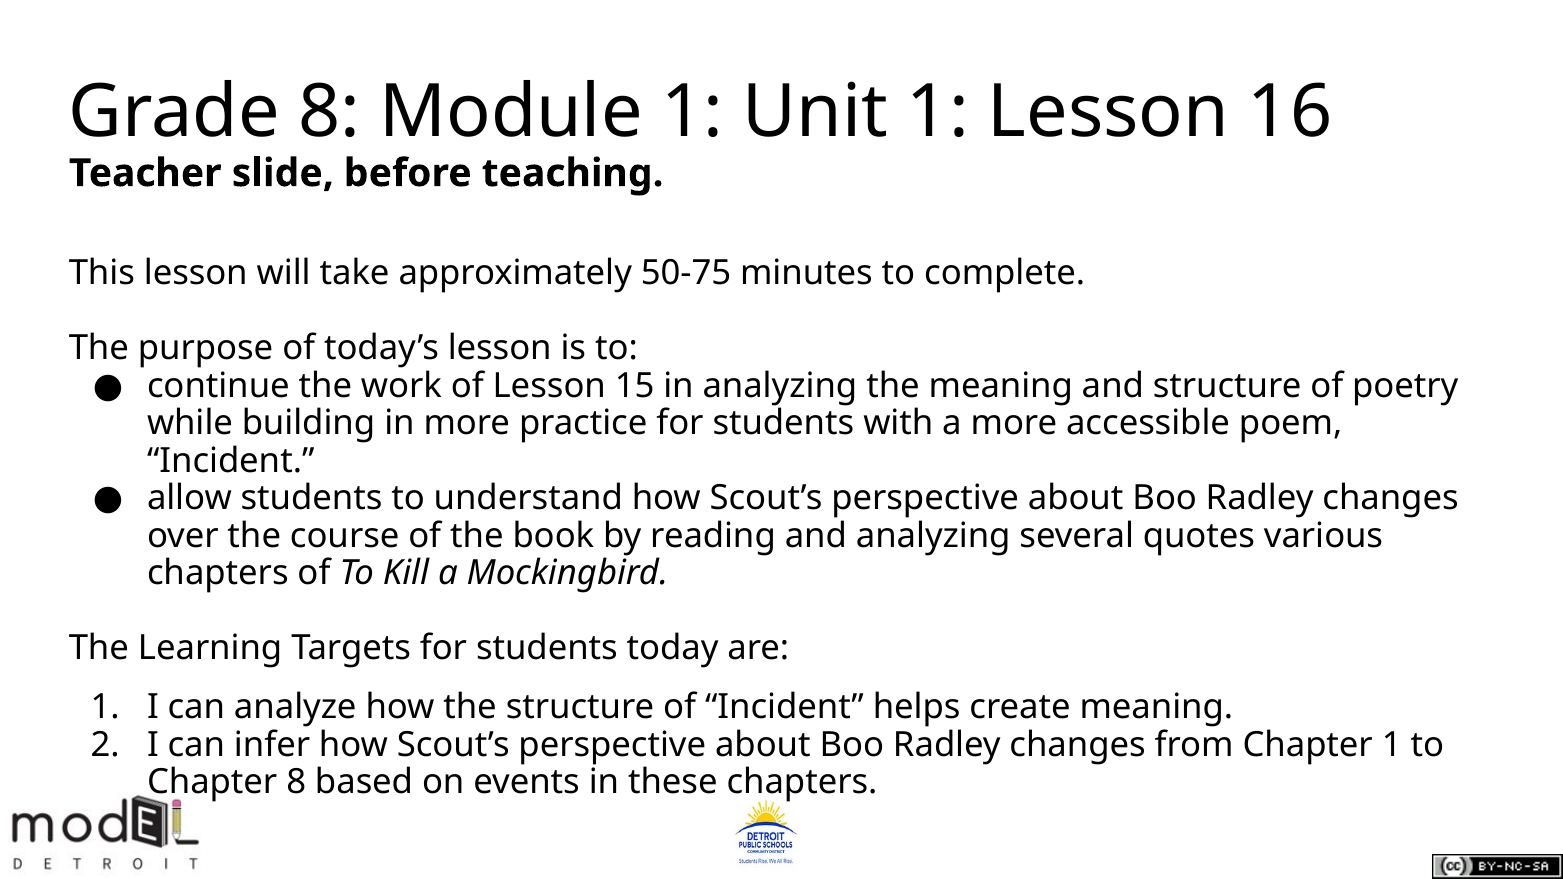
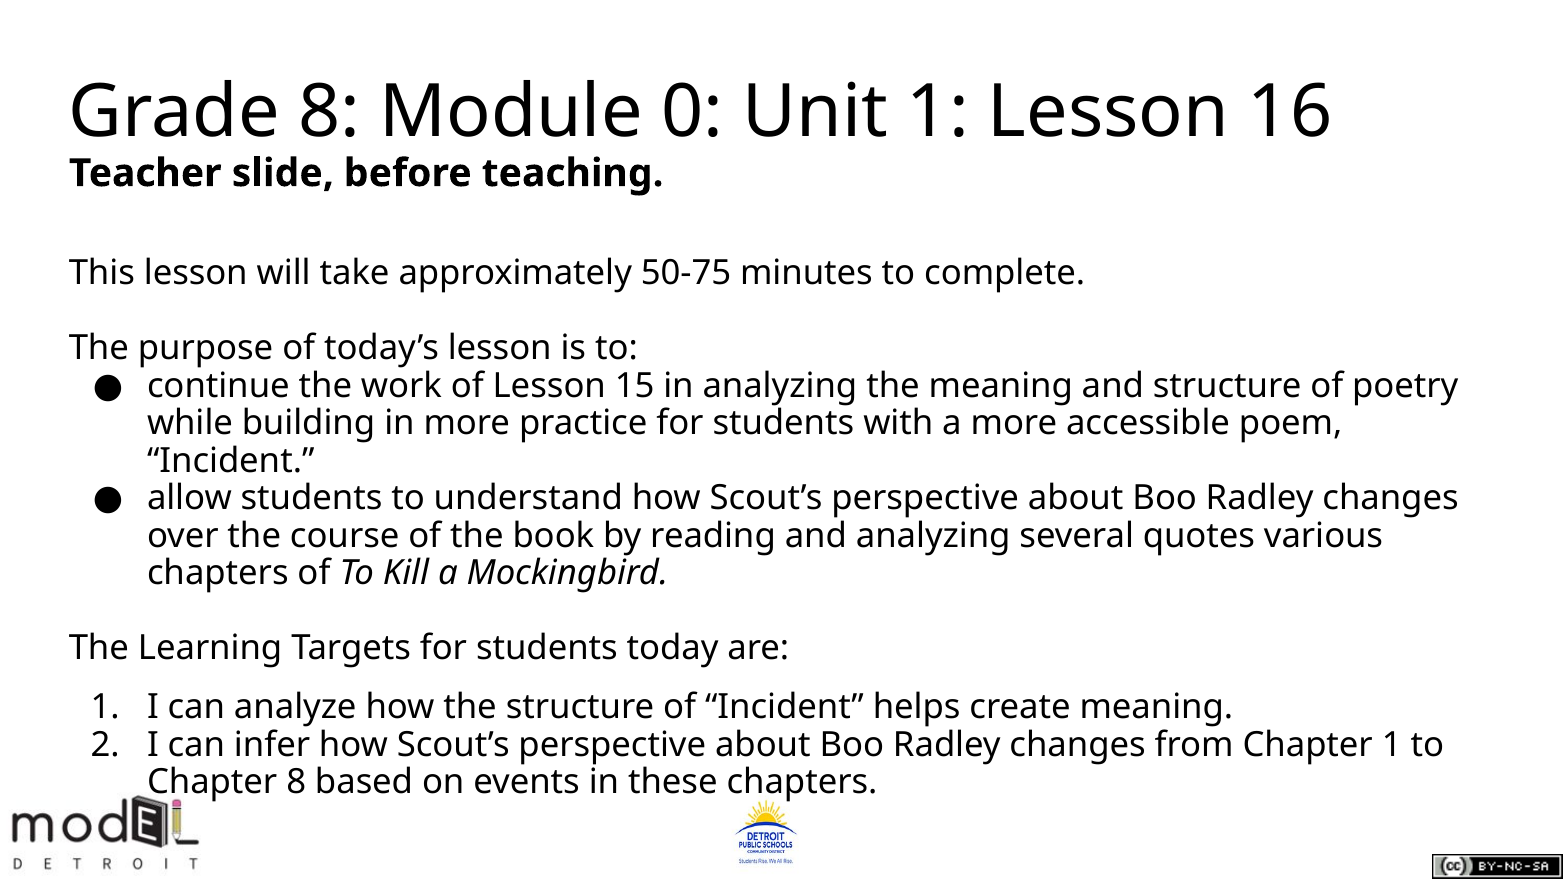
Module 1: 1 -> 0
